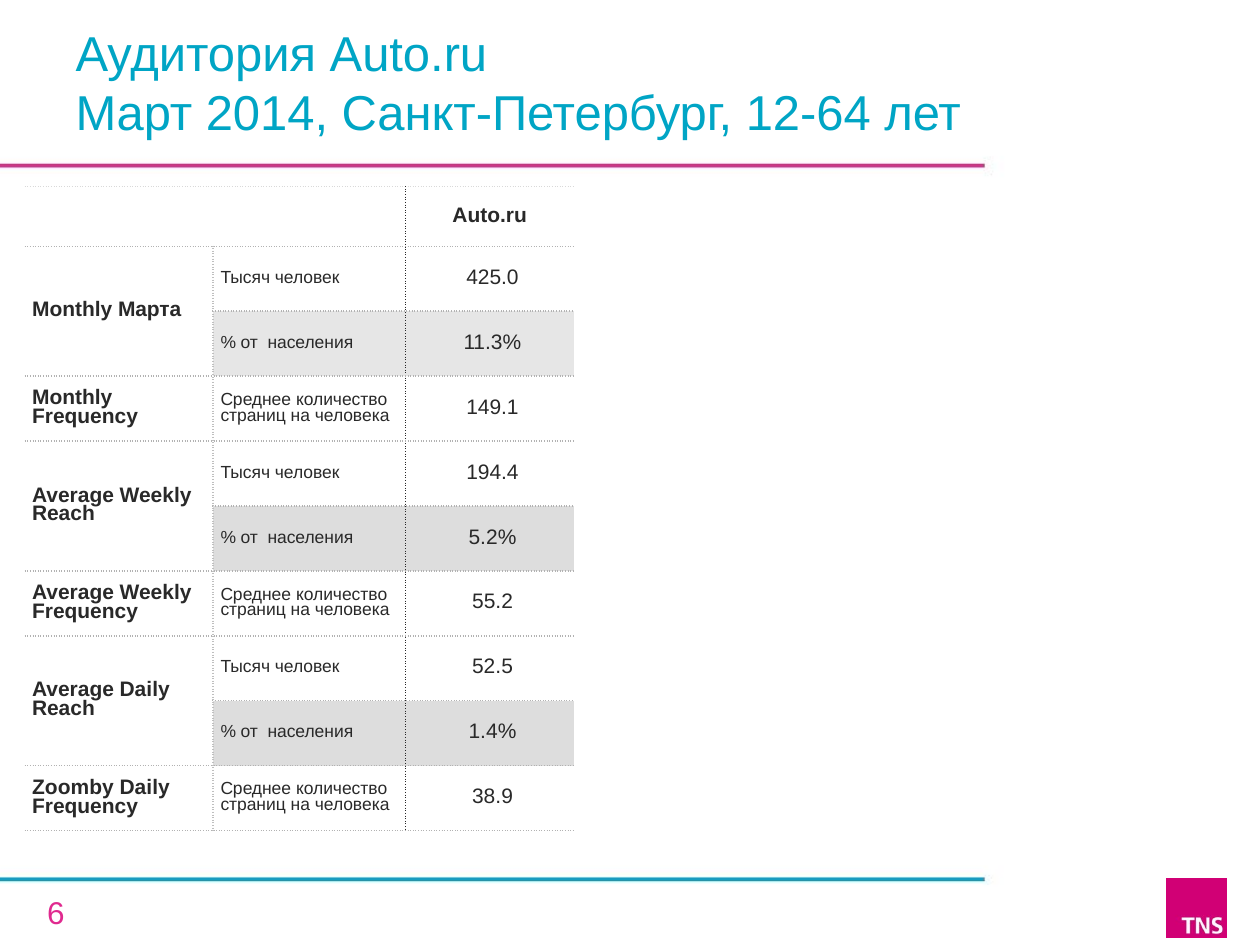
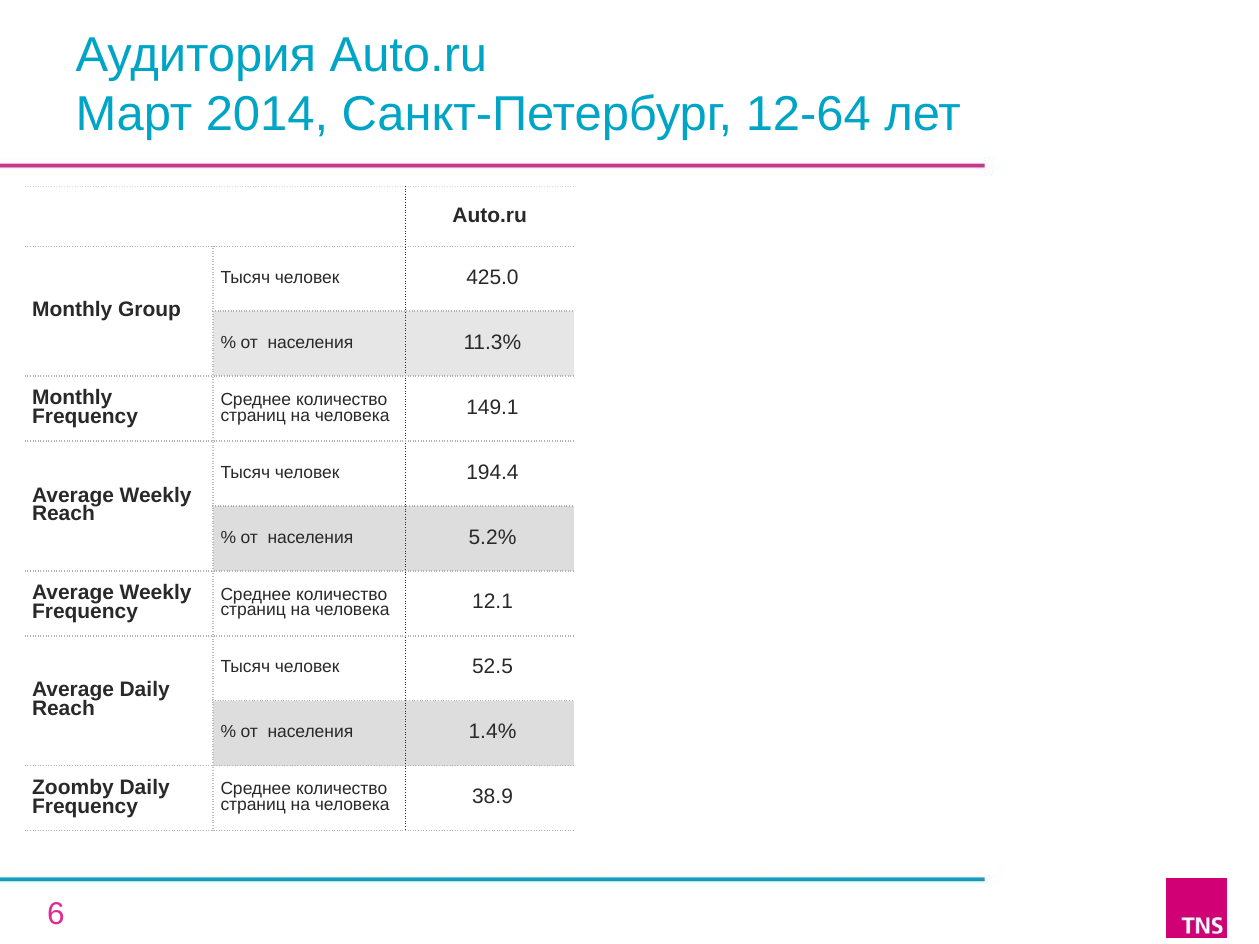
Марта: Марта -> Group
55.2: 55.2 -> 12.1
